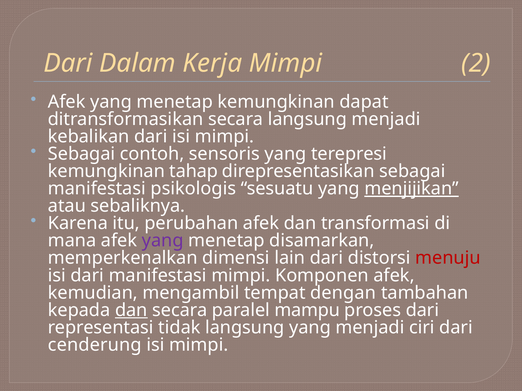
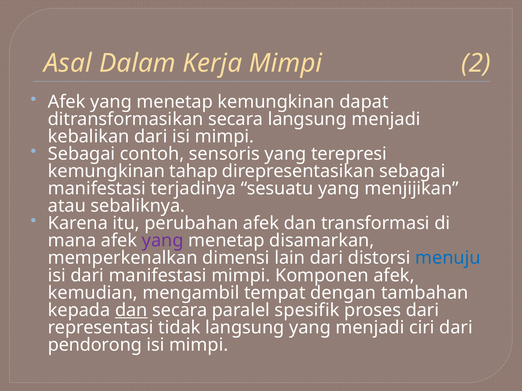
Dari at (68, 63): Dari -> Asal
psikologis: psikologis -> terjadinya
menjijikan underline: present -> none
menuju colour: red -> blue
mampu: mampu -> spesifik
cenderung: cenderung -> pendorong
